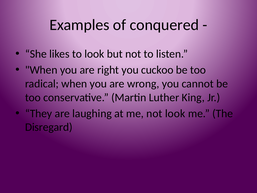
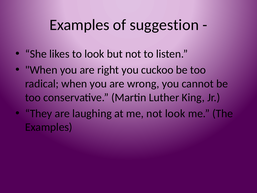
conquered: conquered -> suggestion
Disregard at (49, 127): Disregard -> Examples
